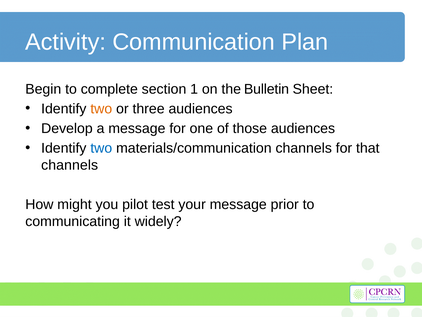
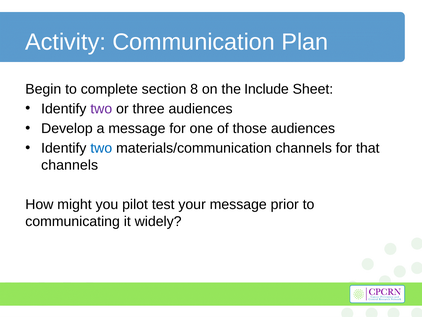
1: 1 -> 8
Bulletin: Bulletin -> Include
two at (101, 109) colour: orange -> purple
